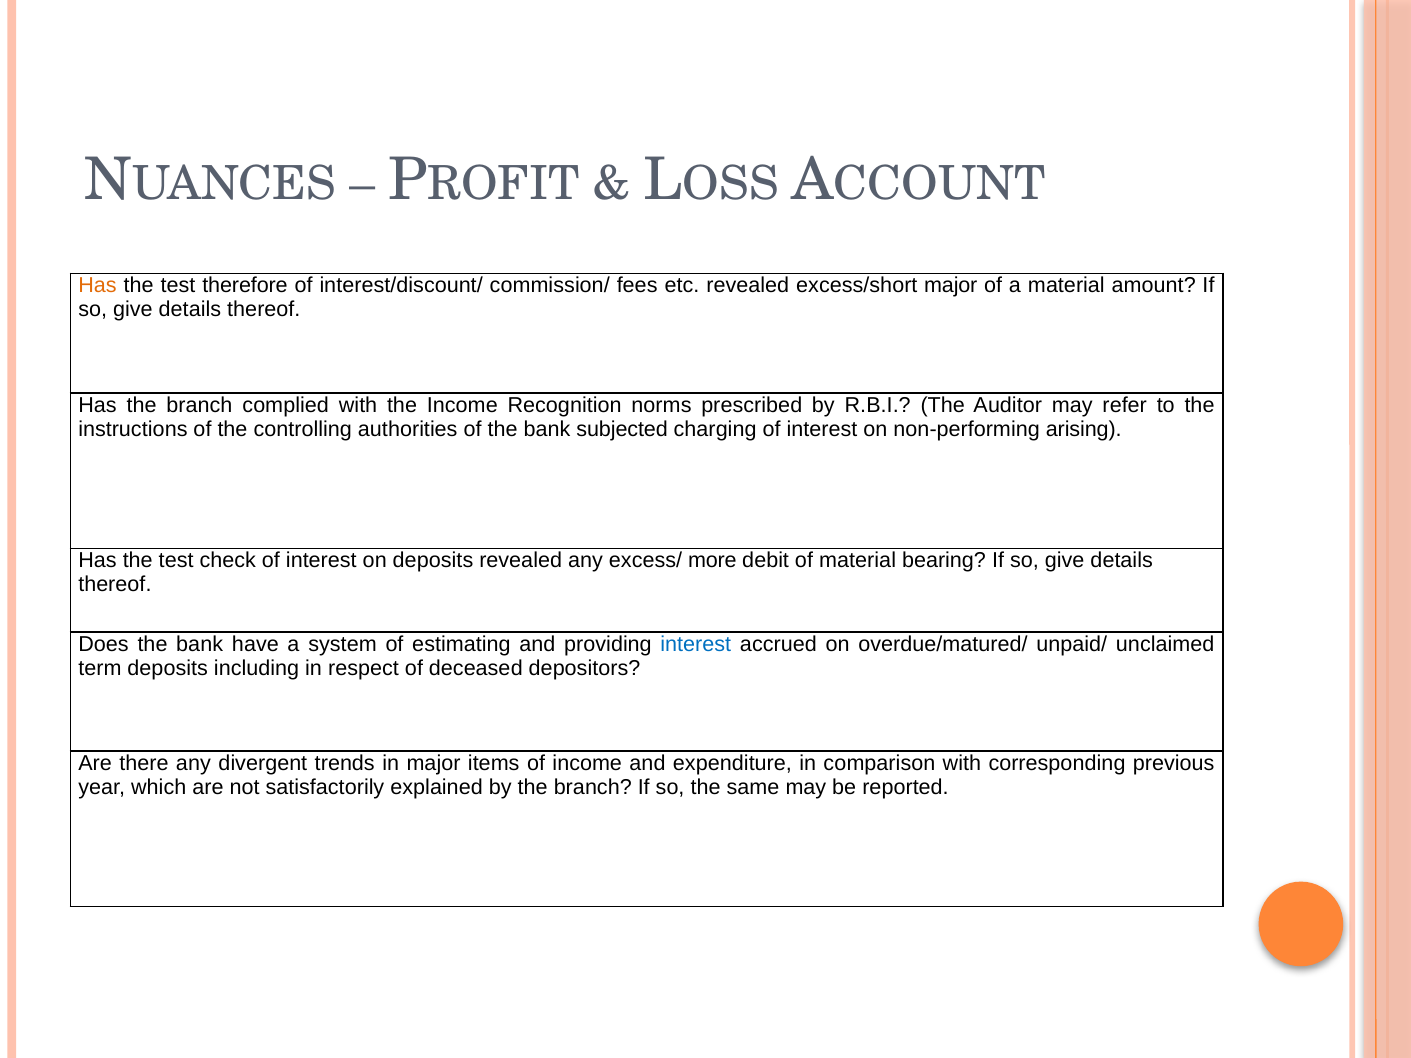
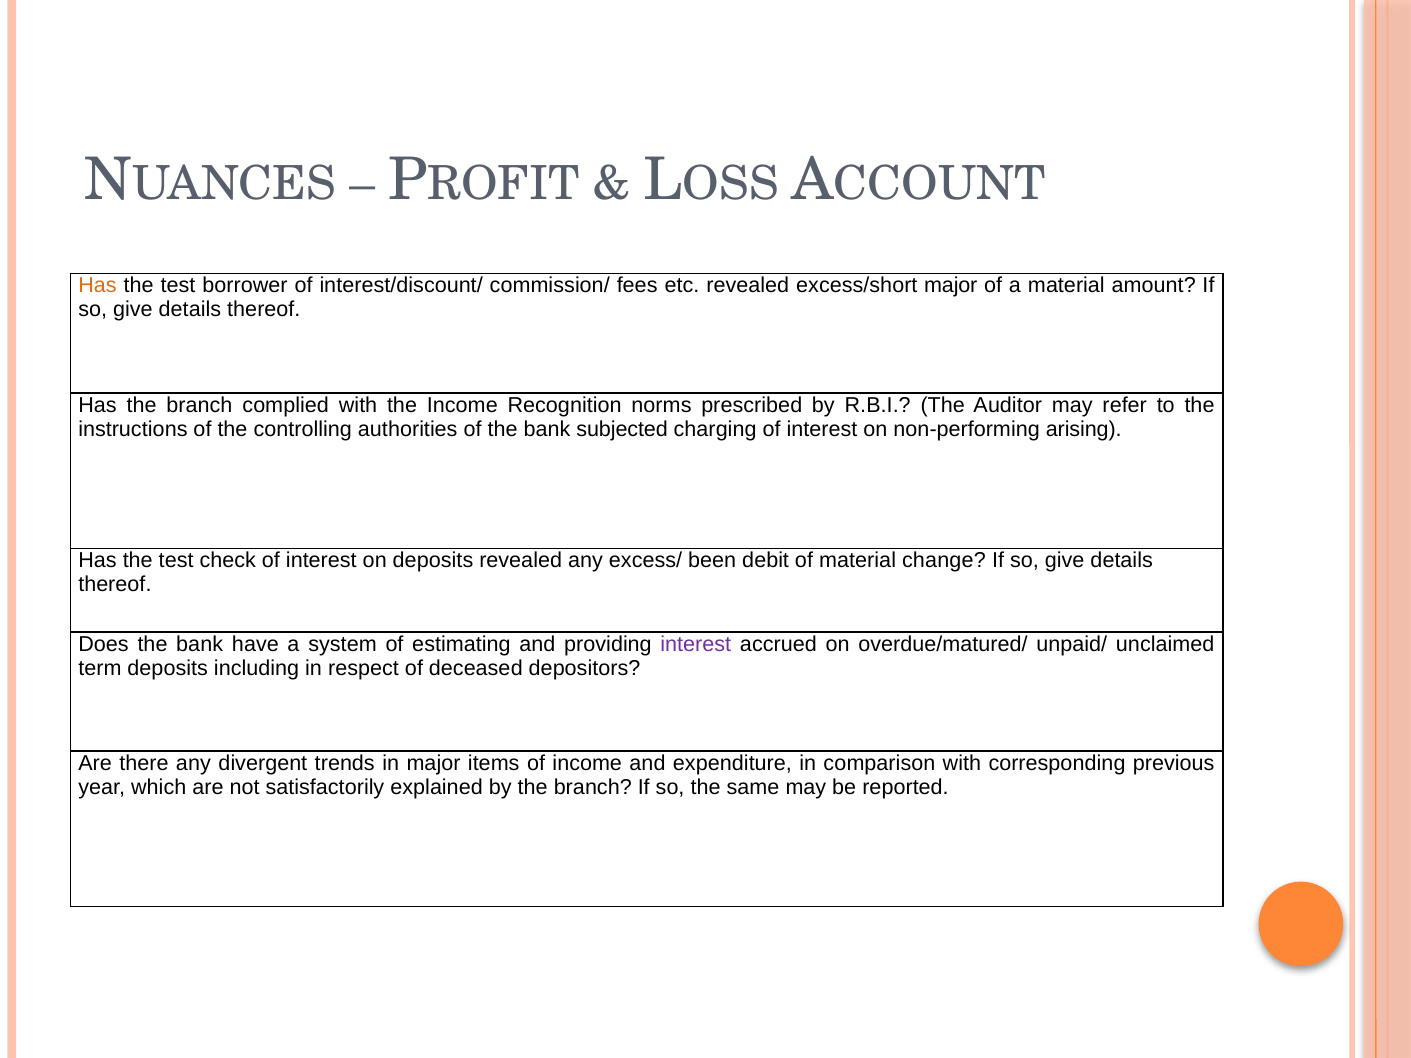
therefore: therefore -> borrower
more: more -> been
bearing: bearing -> change
interest at (696, 644) colour: blue -> purple
